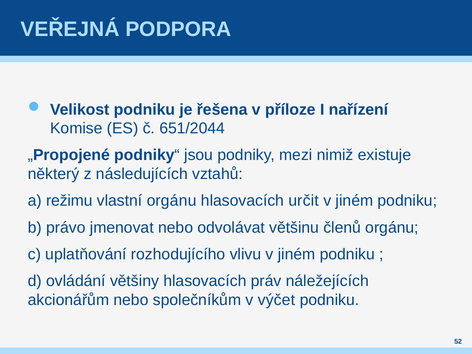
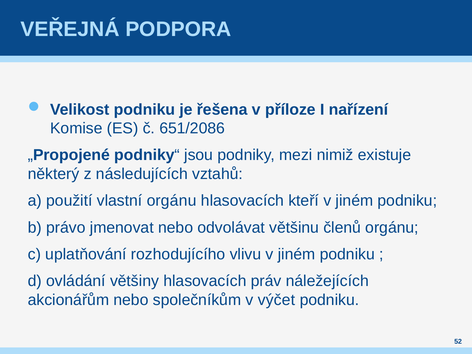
651/2044: 651/2044 -> 651/2086
režimu: režimu -> použití
určit: určit -> kteří
